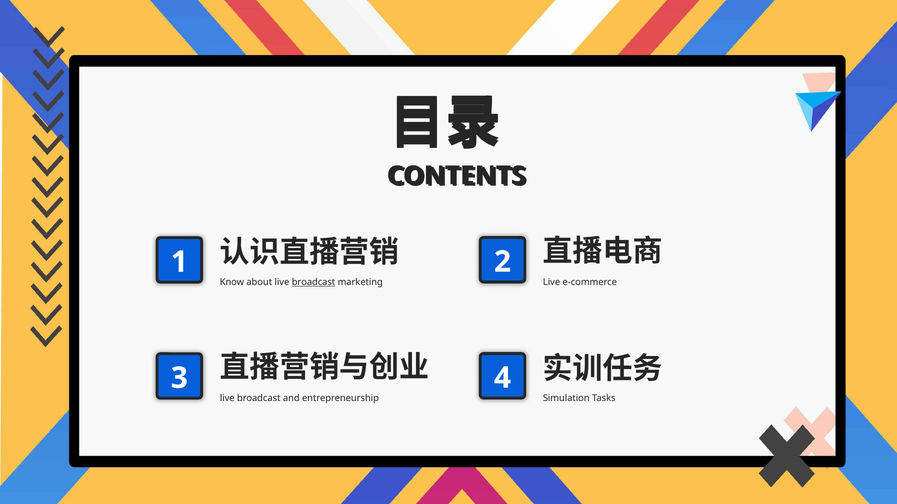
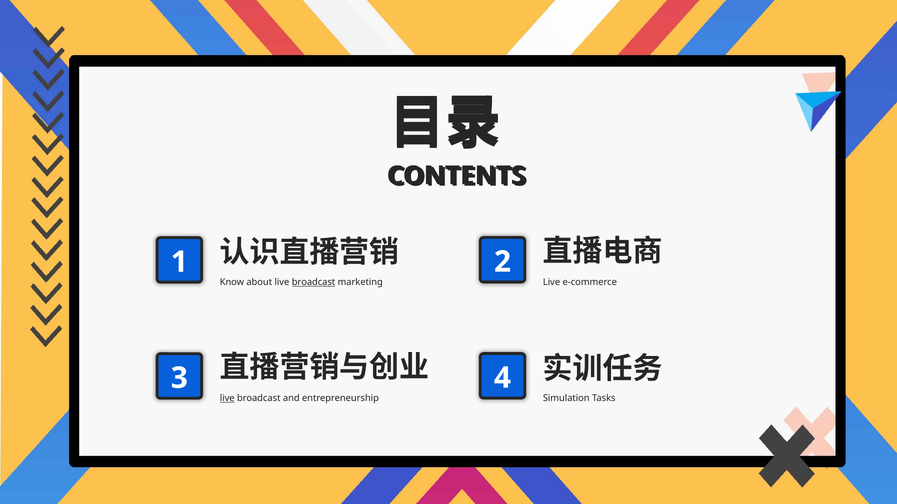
live at (227, 399) underline: none -> present
